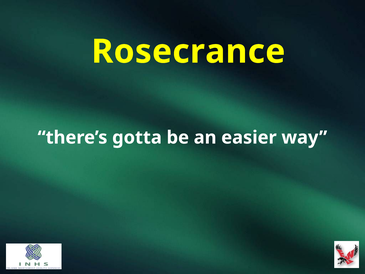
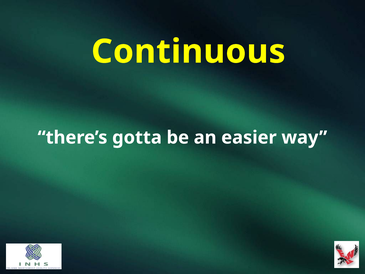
Rosecrance: Rosecrance -> Continuous
